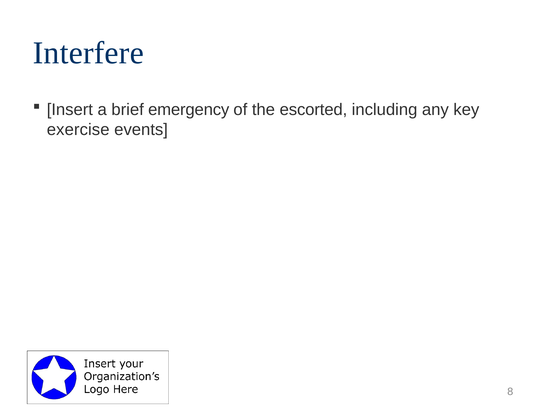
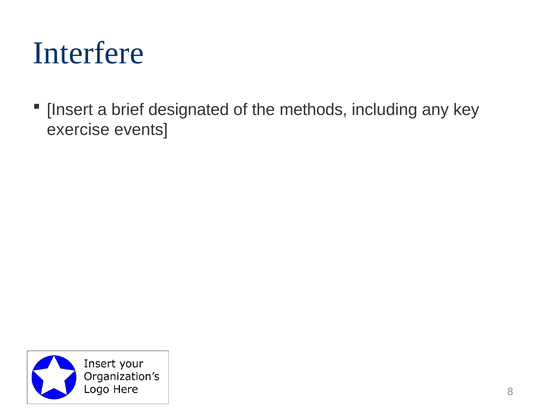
emergency: emergency -> designated
escorted: escorted -> methods
